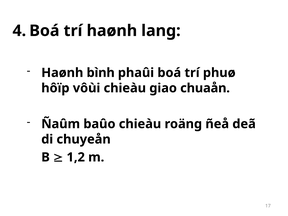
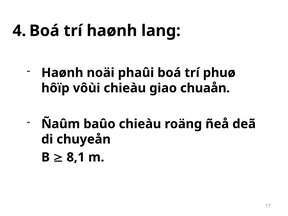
bình: bình -> noäi
1,2: 1,2 -> 8,1
